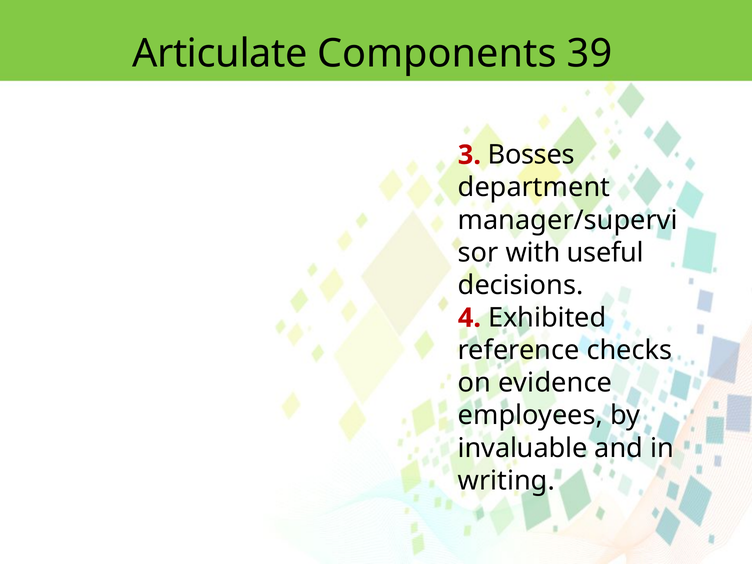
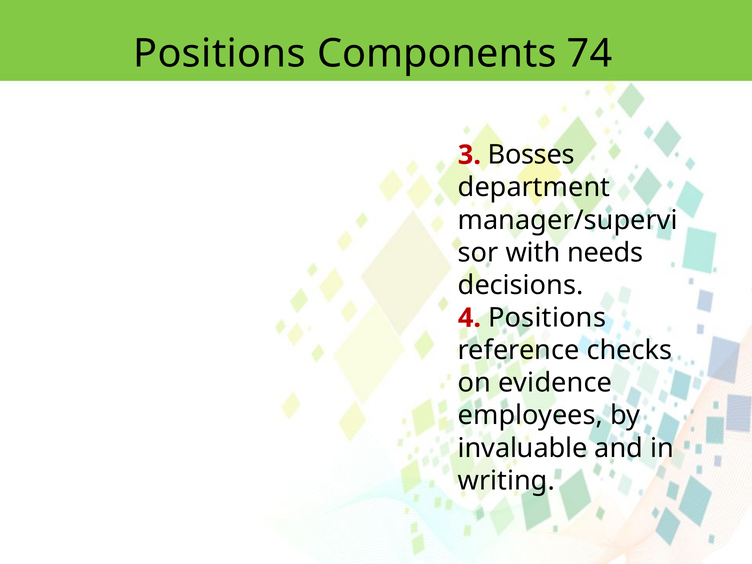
Articulate at (220, 54): Articulate -> Positions
39: 39 -> 74
useful: useful -> needs
4 Exhibited: Exhibited -> Positions
